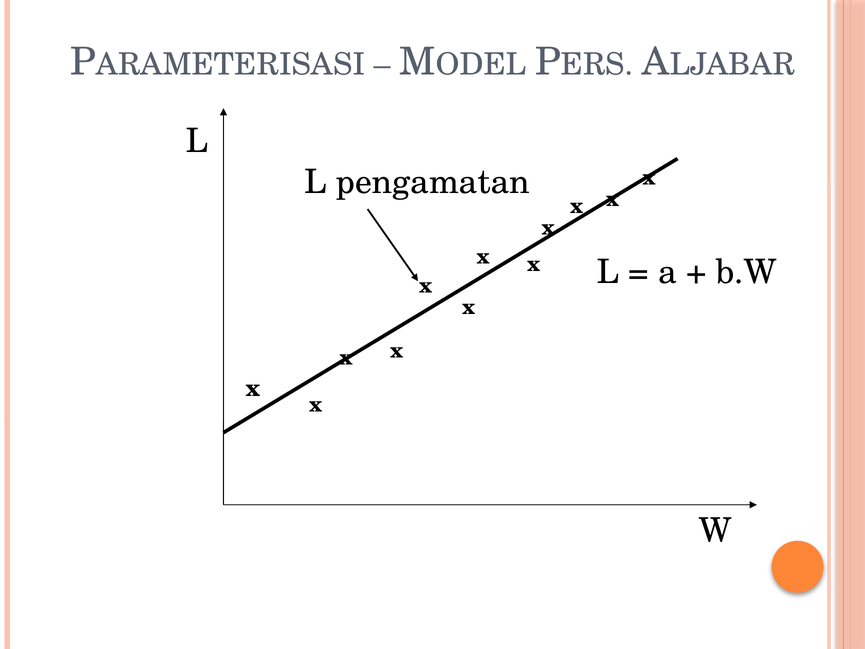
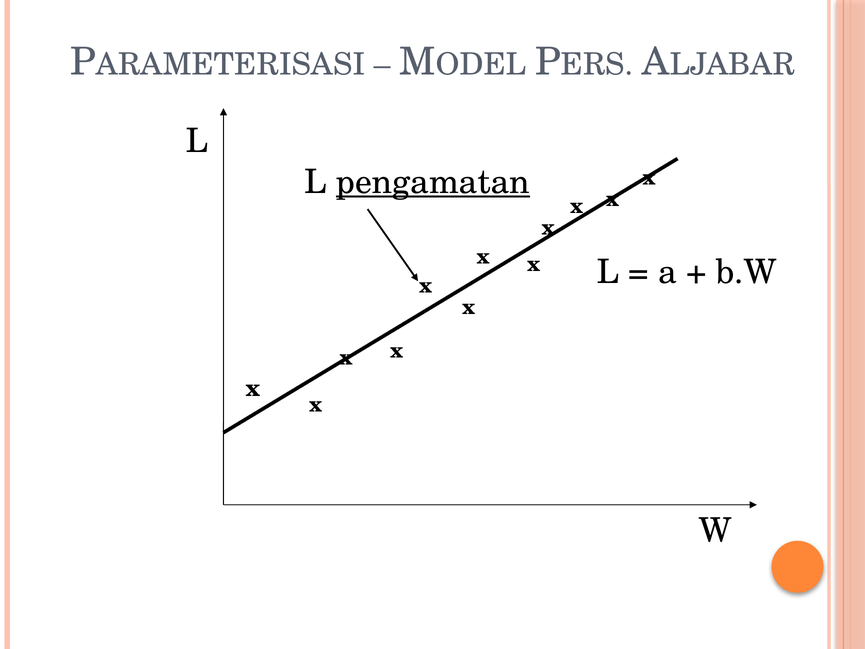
pengamatan underline: none -> present
